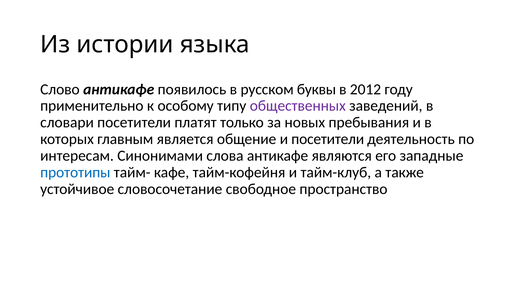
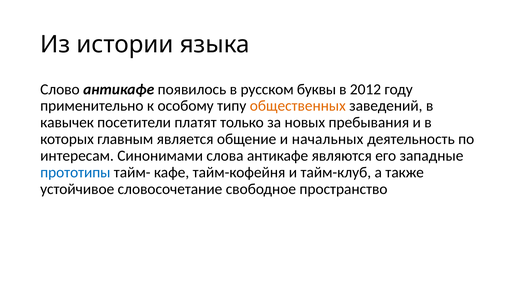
общественных colour: purple -> orange
словари: словари -> кавычек
и посетители: посетители -> начальных
